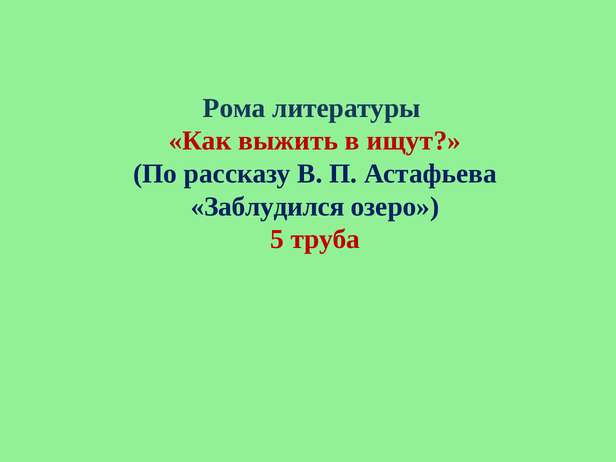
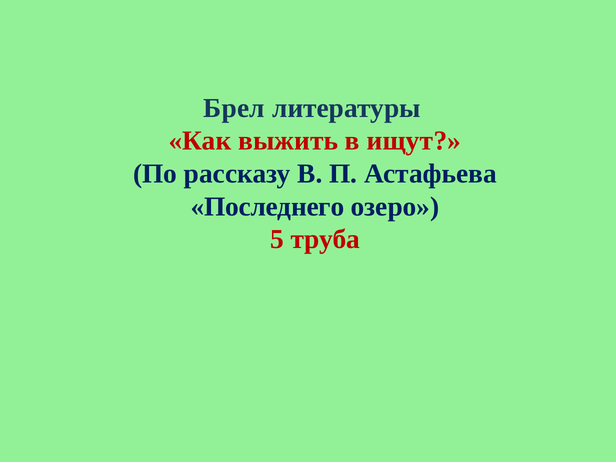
Рома: Рома -> Брел
Заблудился: Заблудился -> Последнего
